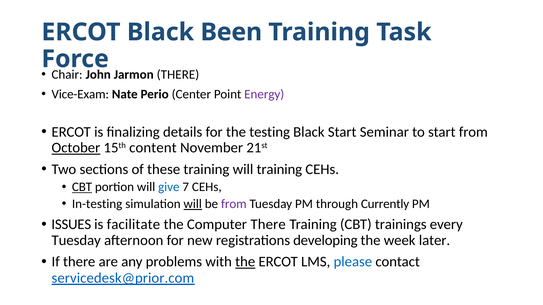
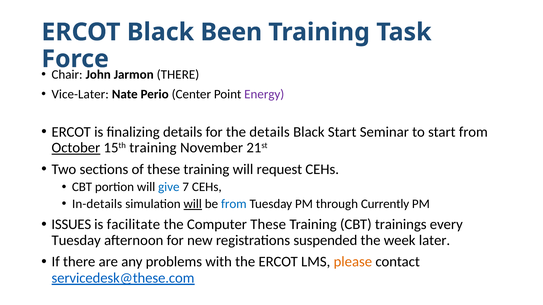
Vice-Exam: Vice-Exam -> Vice-Later
the testing: testing -> details
15th content: content -> training
will training: training -> request
CBT at (82, 187) underline: present -> none
In-testing: In-testing -> In-details
from at (234, 204) colour: purple -> blue
Computer There: There -> These
developing: developing -> suspended
the at (245, 262) underline: present -> none
please colour: blue -> orange
servicedesk@prior.com: servicedesk@prior.com -> servicedesk@these.com
